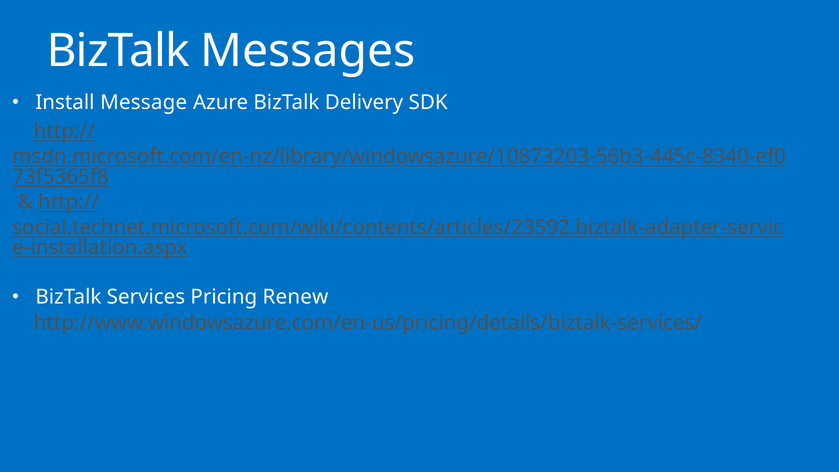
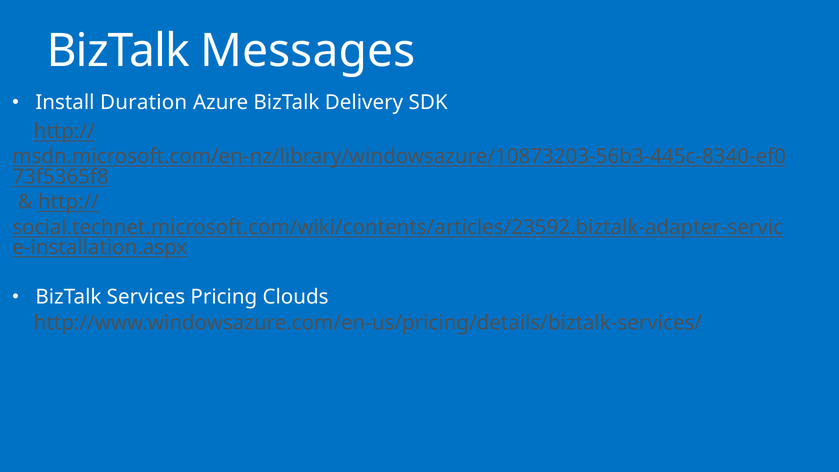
Message: Message -> Duration
Renew: Renew -> Clouds
